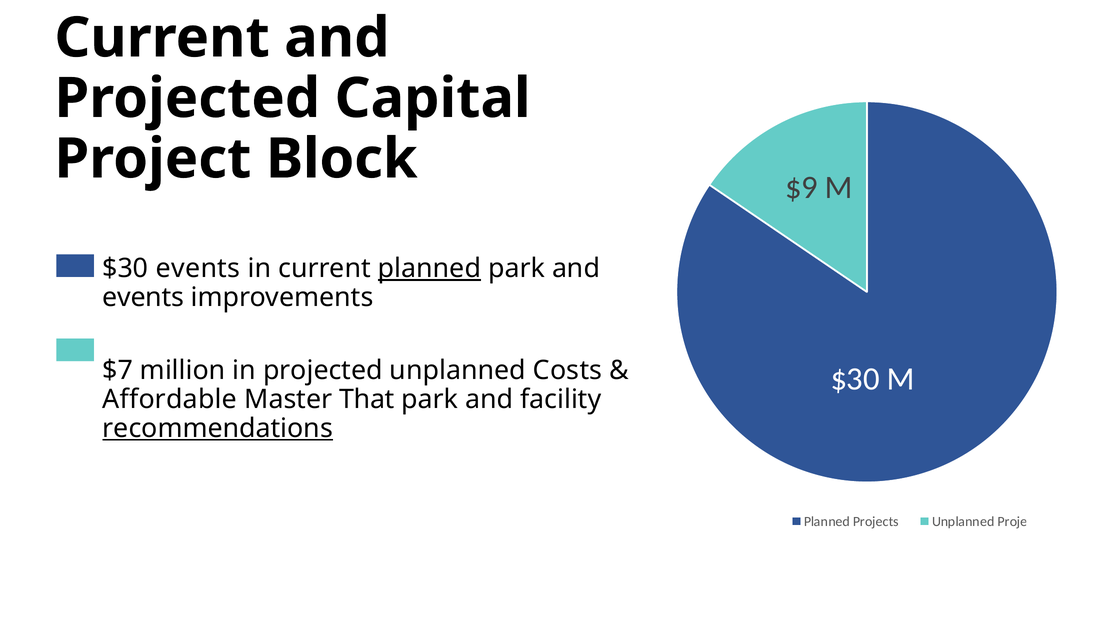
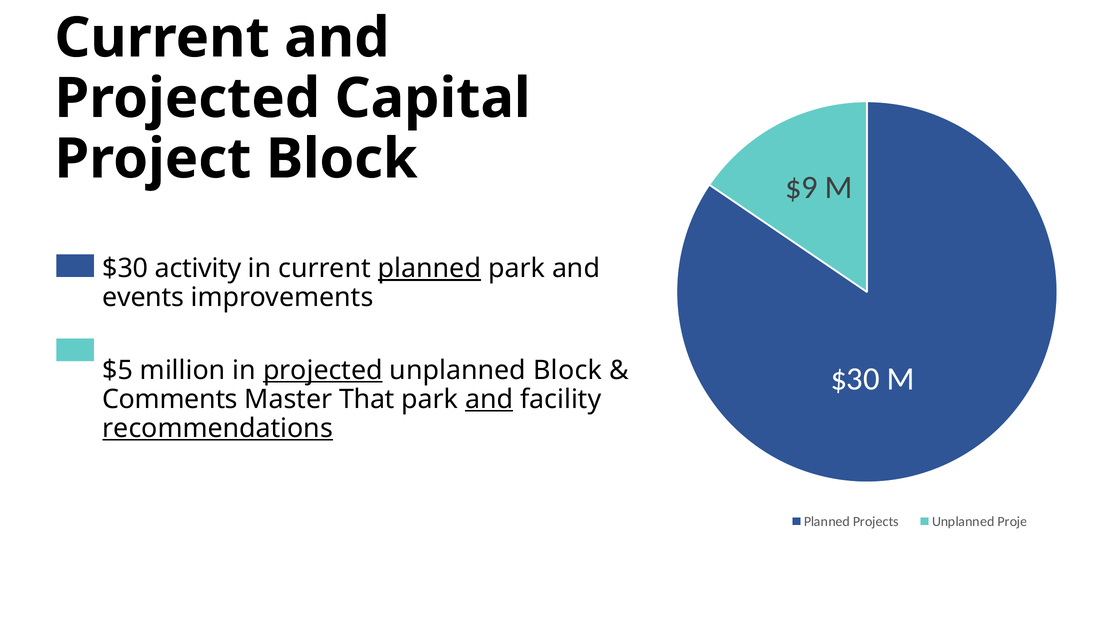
$30 events: events -> activity
$7: $7 -> $5
projected at (323, 370) underline: none -> present
unplanned Costs: Costs -> Block
Affordable: Affordable -> Comments
and at (489, 399) underline: none -> present
